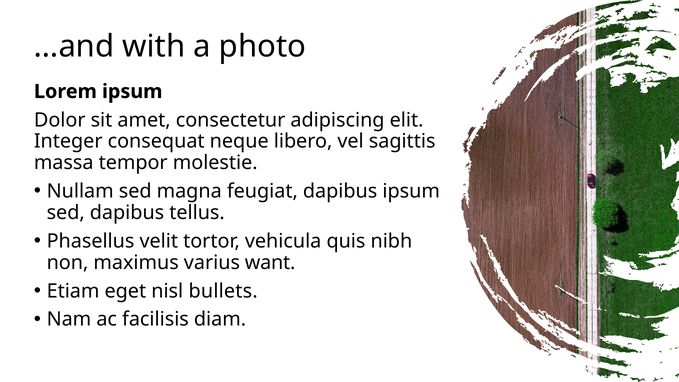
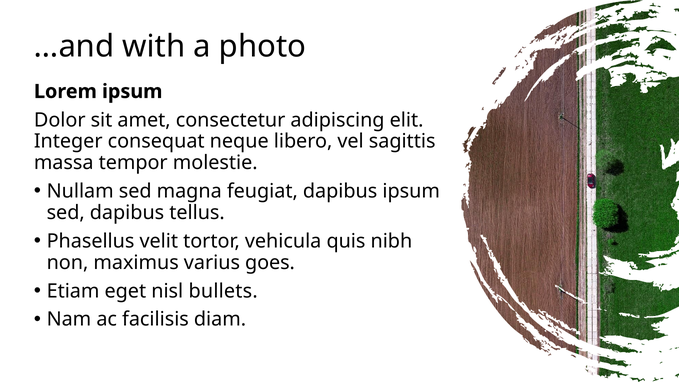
want: want -> goes
